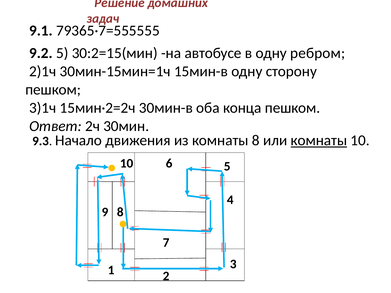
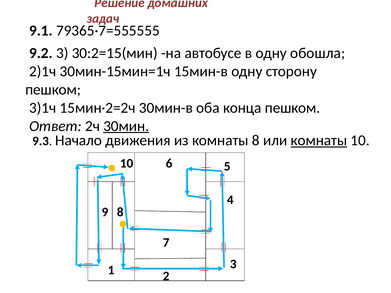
9.2 5: 5 -> 3
ребром: ребром -> обошла
30мин underline: none -> present
